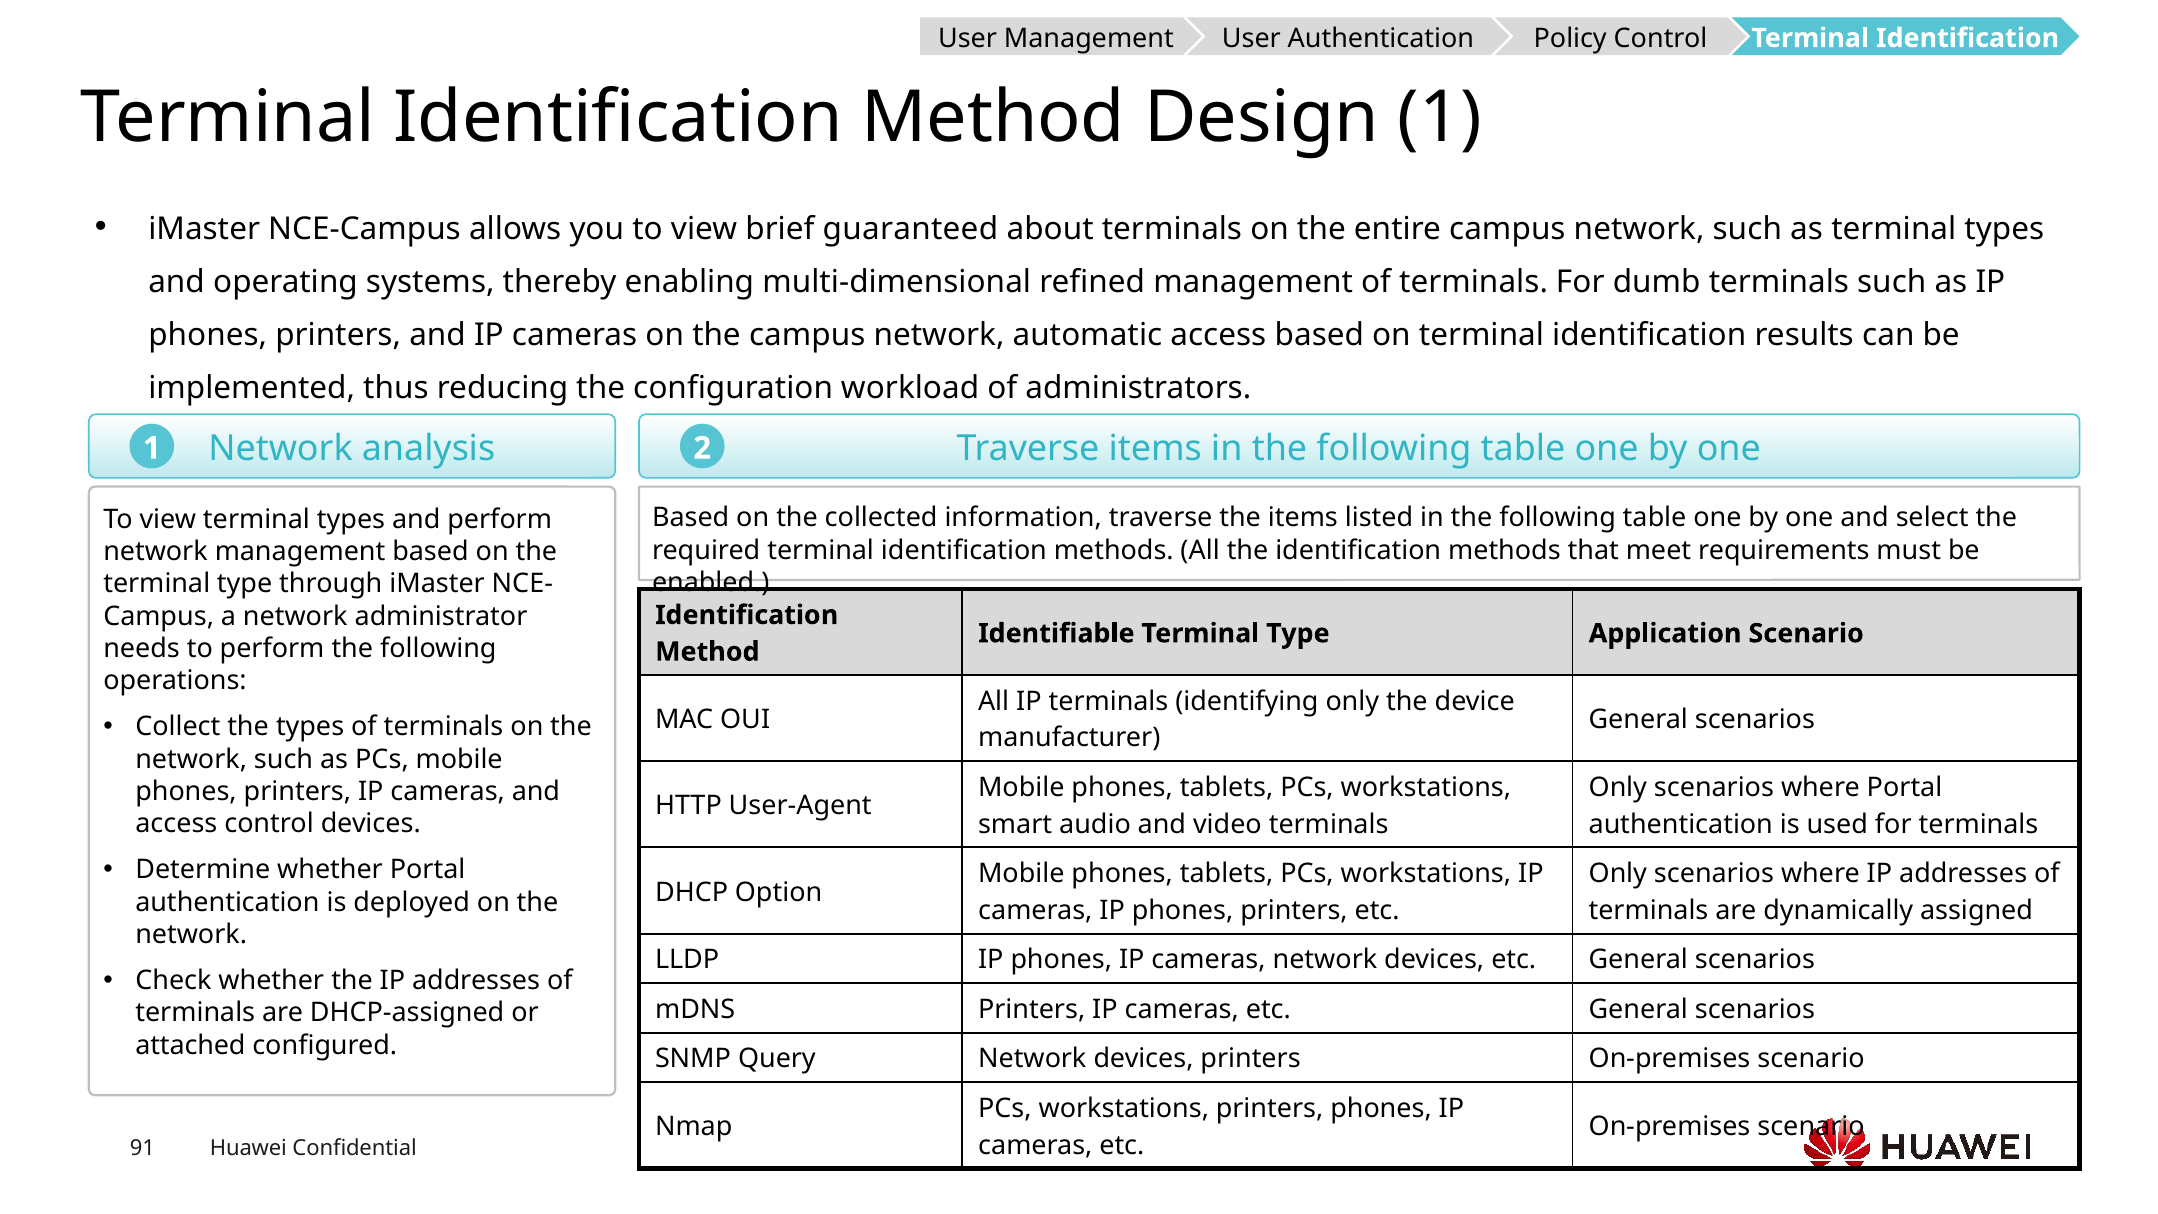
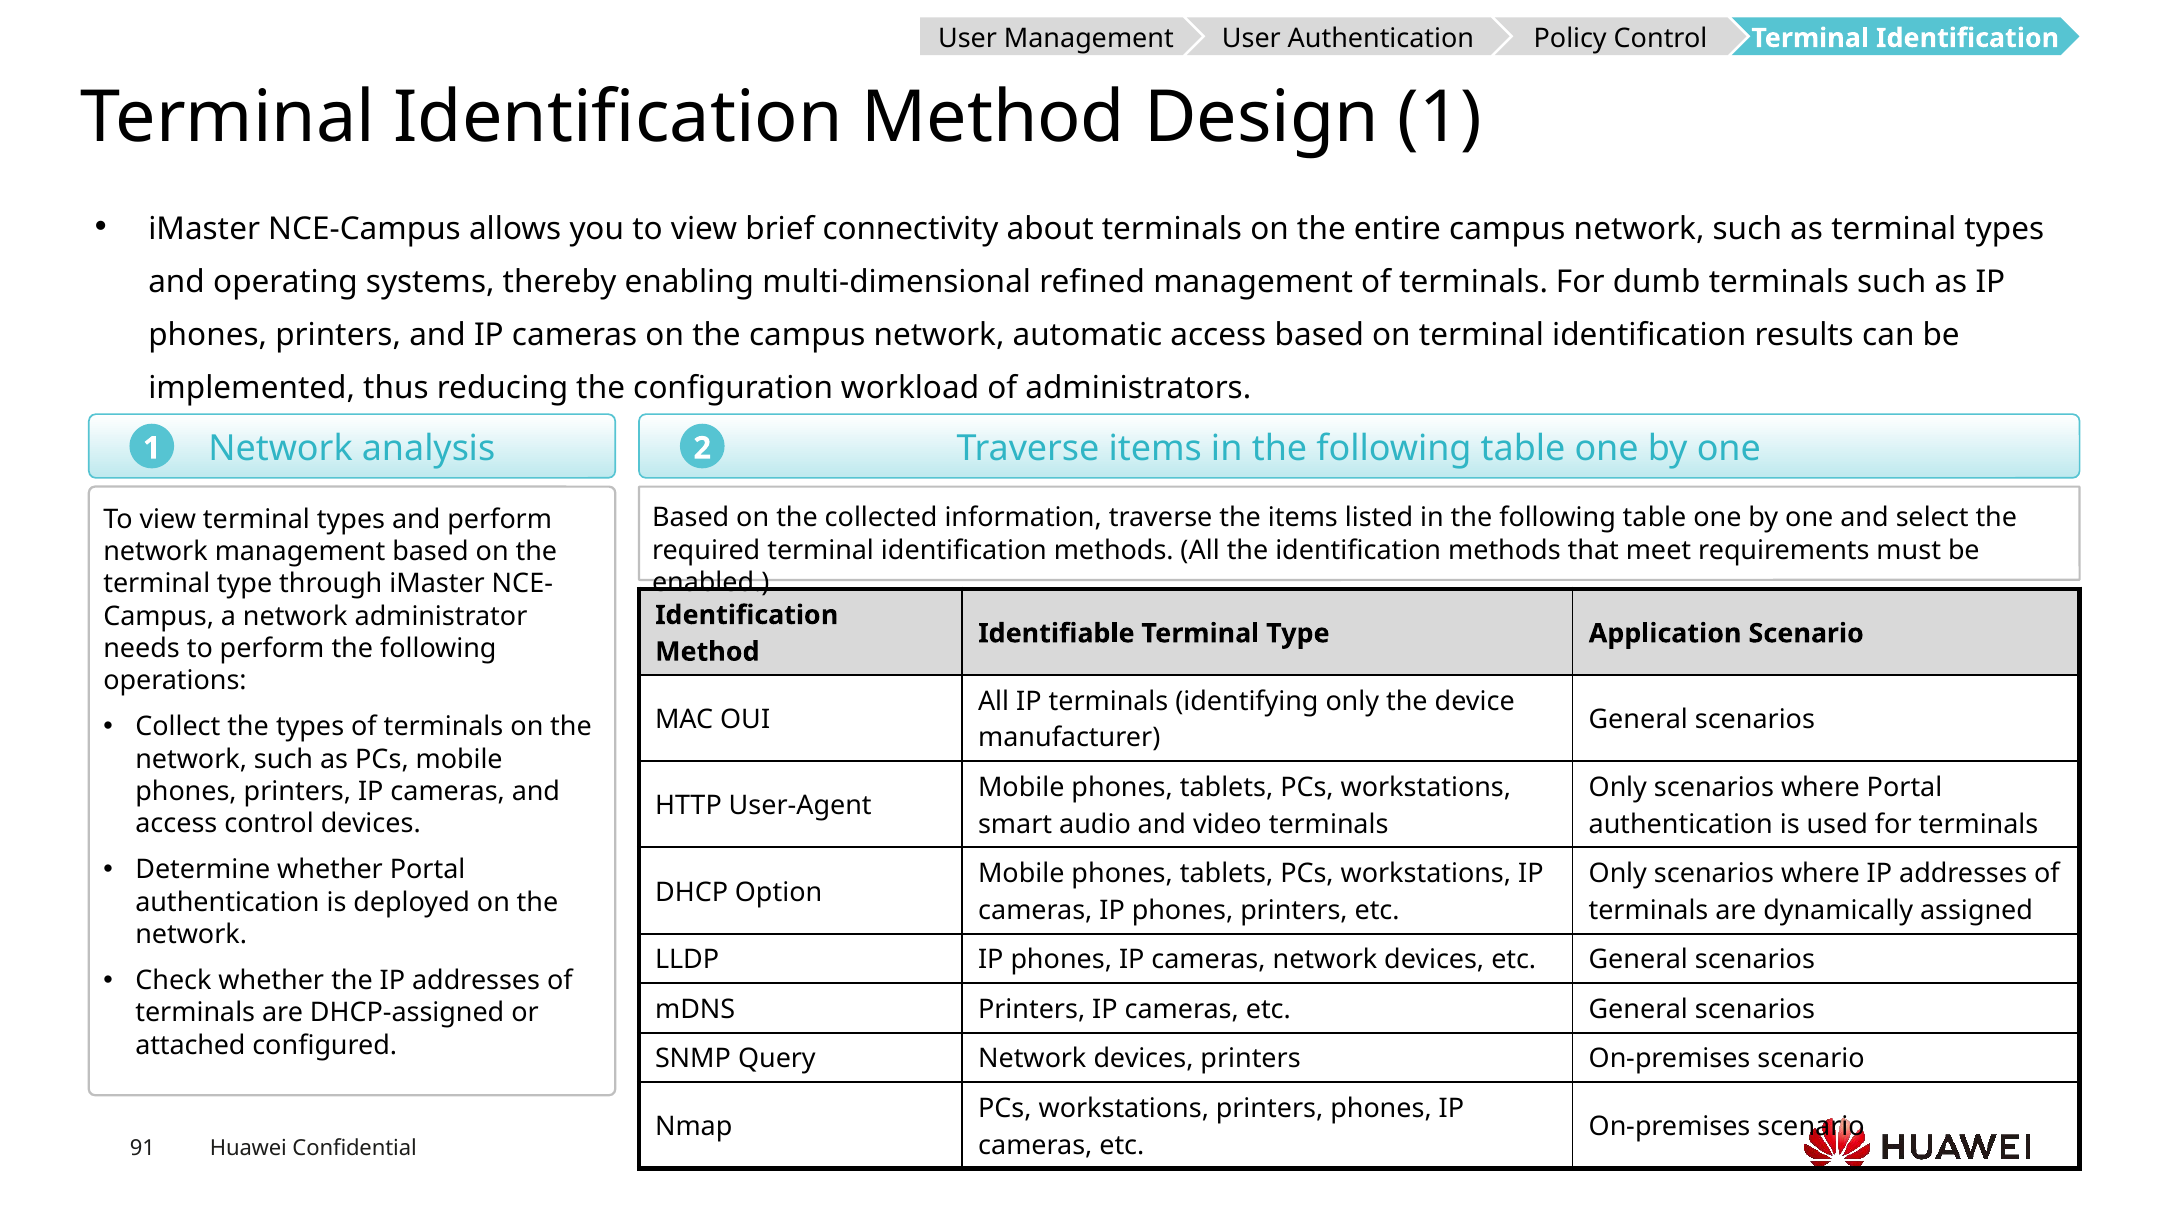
guaranteed: guaranteed -> connectivity
